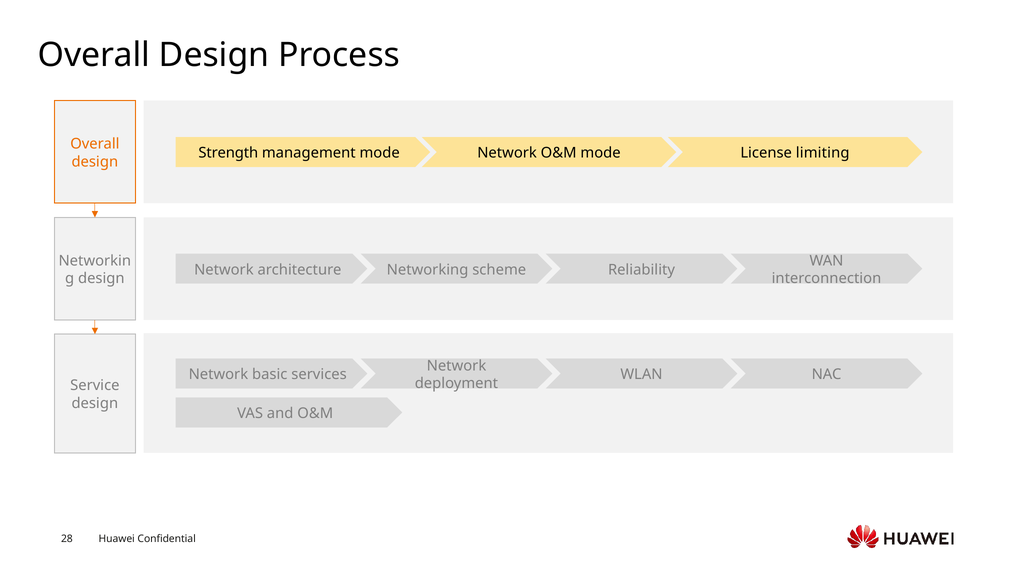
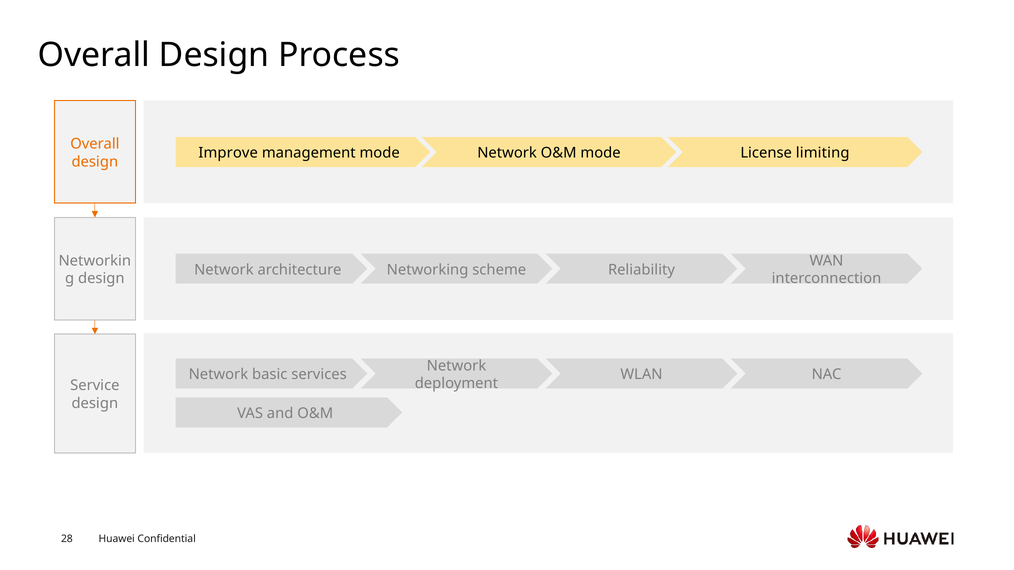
Strength: Strength -> Improve
